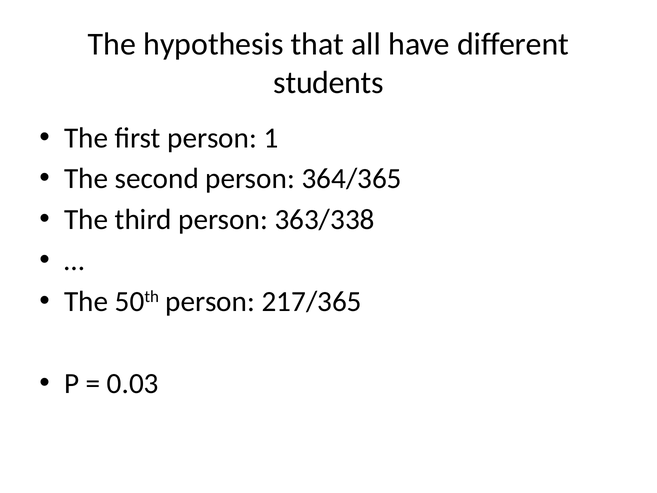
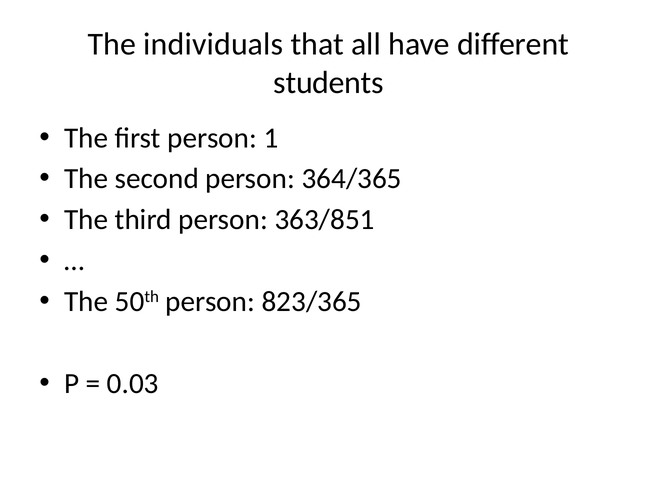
hypothesis: hypothesis -> individuals
363/338: 363/338 -> 363/851
217/365: 217/365 -> 823/365
